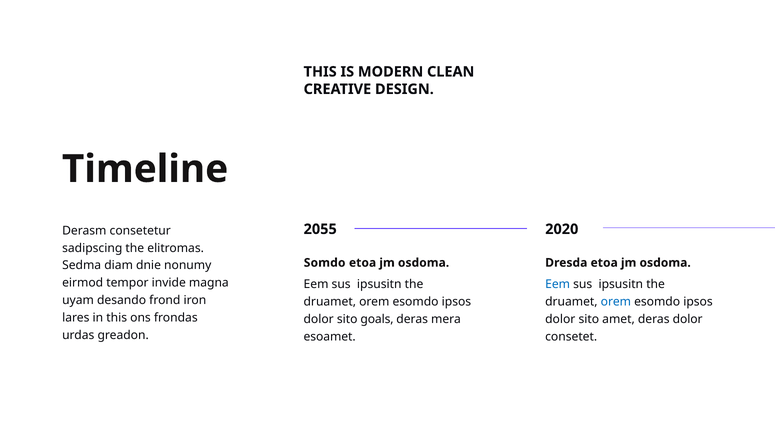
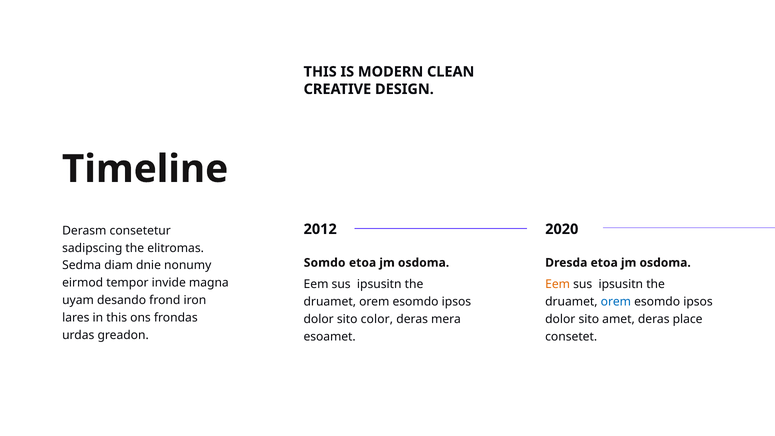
2055: 2055 -> 2012
Eem at (558, 284) colour: blue -> orange
goals: goals -> color
deras dolor: dolor -> place
